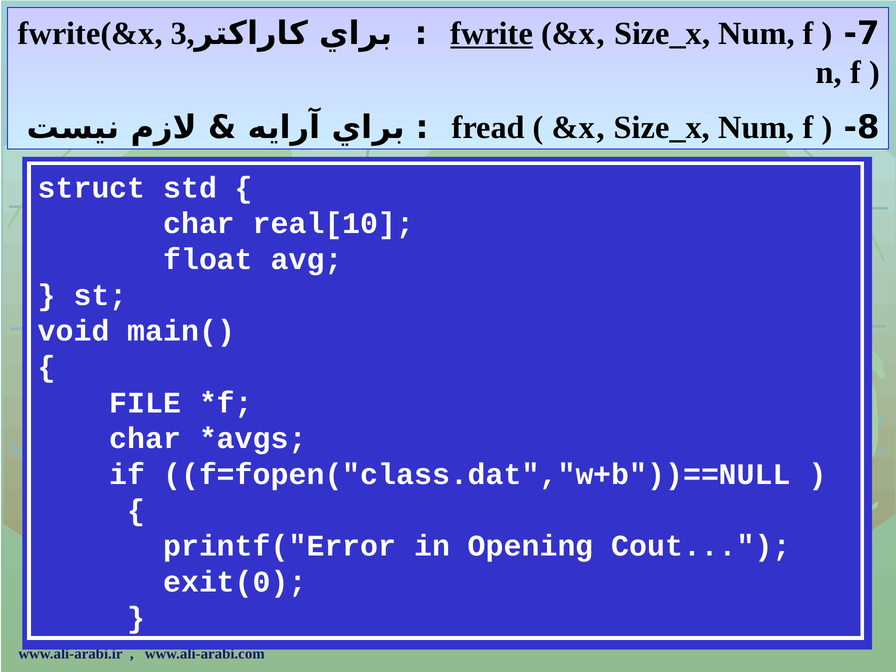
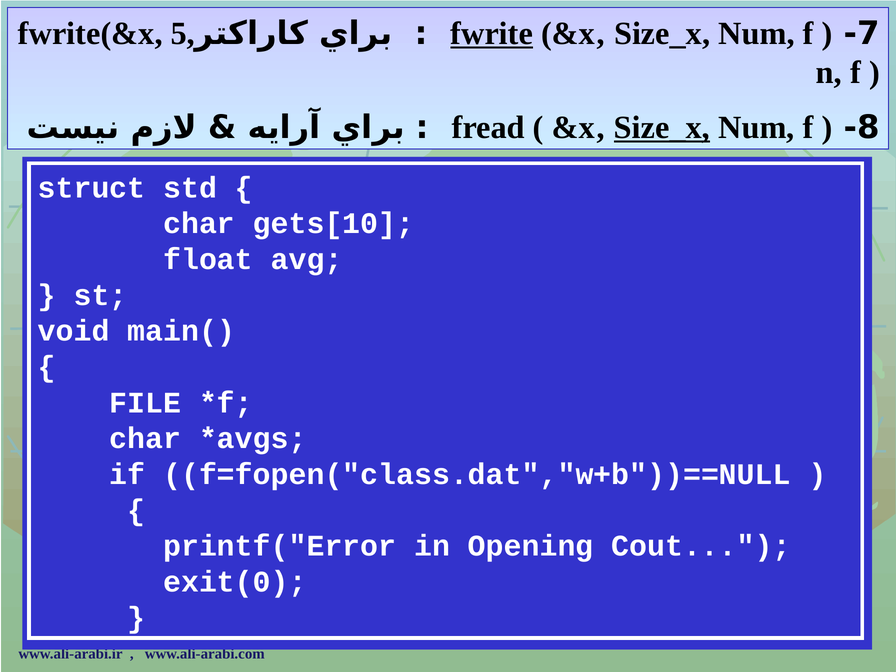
3: 3 -> 5
Size_x at (662, 127) underline: none -> present
real[10: real[10 -> gets[10
